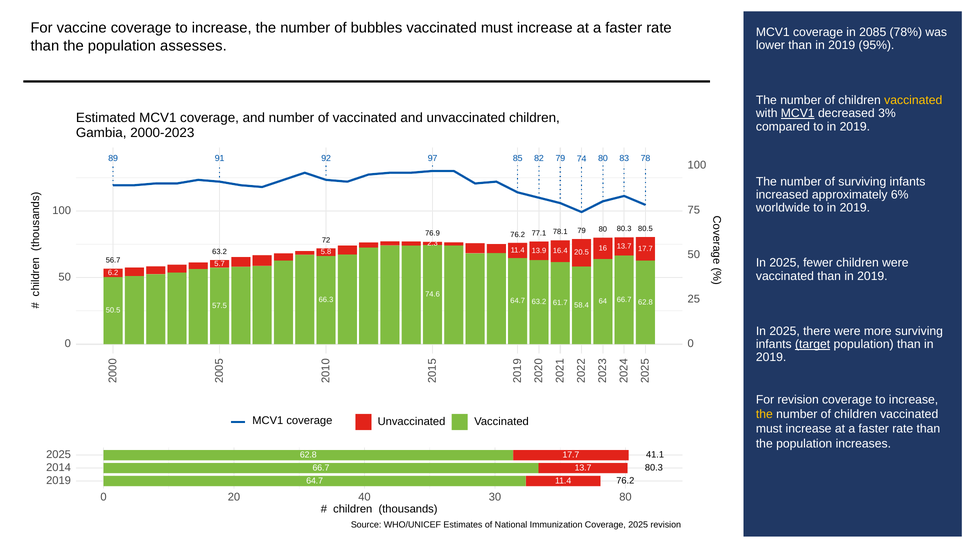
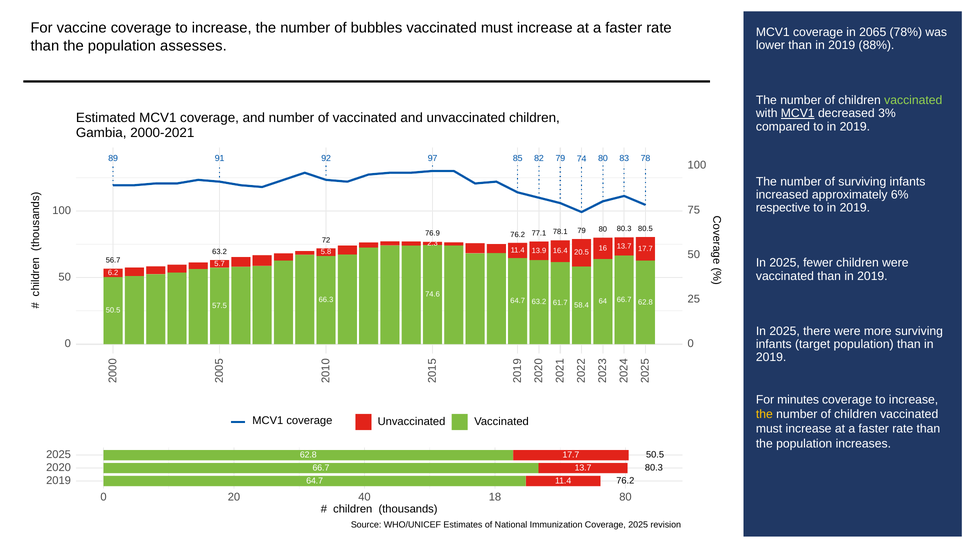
2085: 2085 -> 2065
95%: 95% -> 88%
vaccinated at (913, 100) colour: yellow -> light green
2000-2023: 2000-2023 -> 2000-2021
worldwide: worldwide -> respective
target underline: present -> none
For revision: revision -> minutes
41.1 at (655, 455): 41.1 -> 50.5
2014: 2014 -> 2020
30: 30 -> 18
